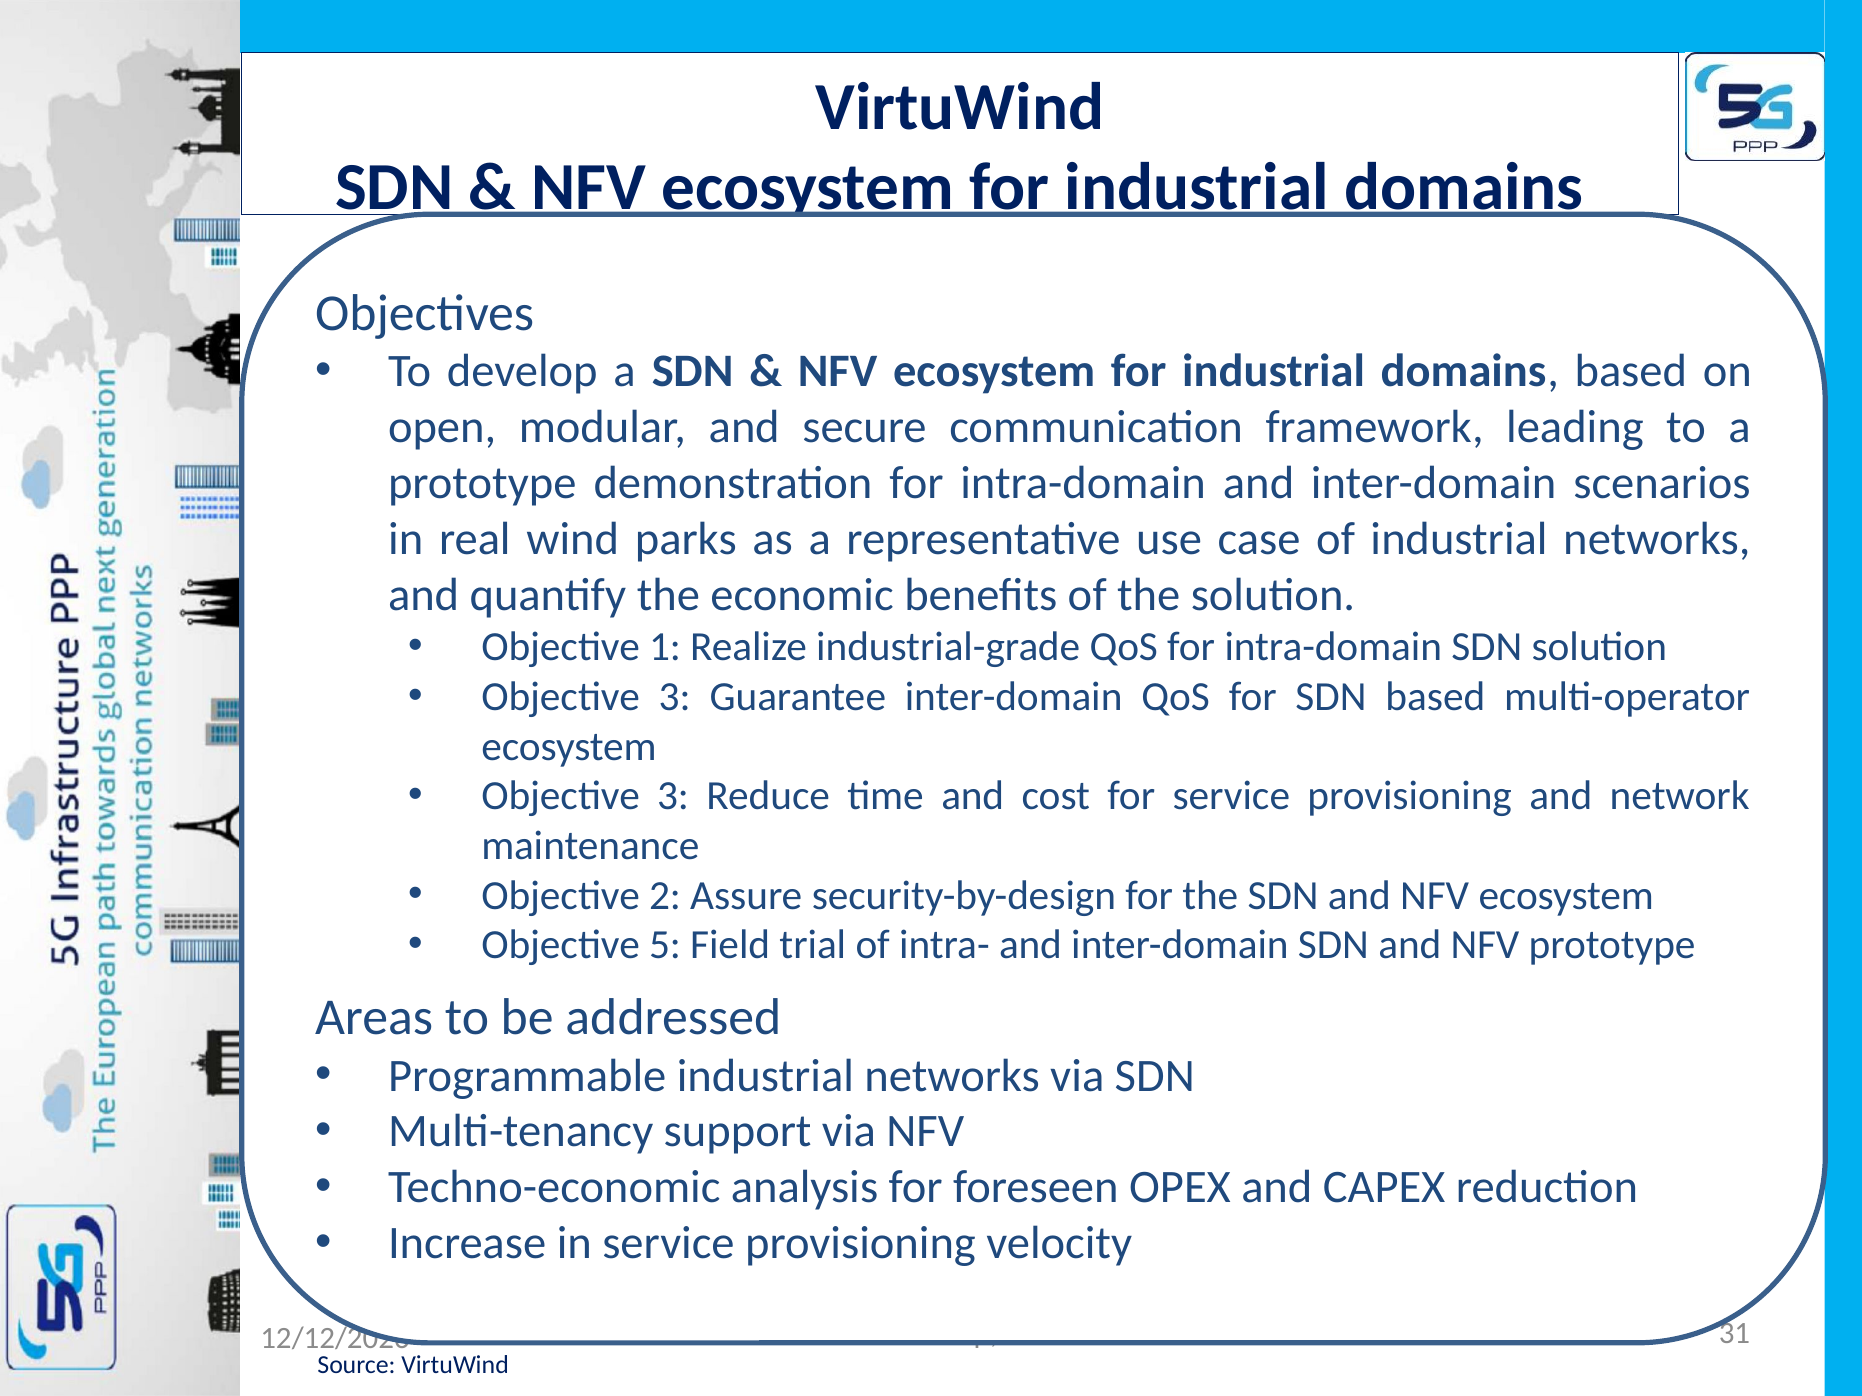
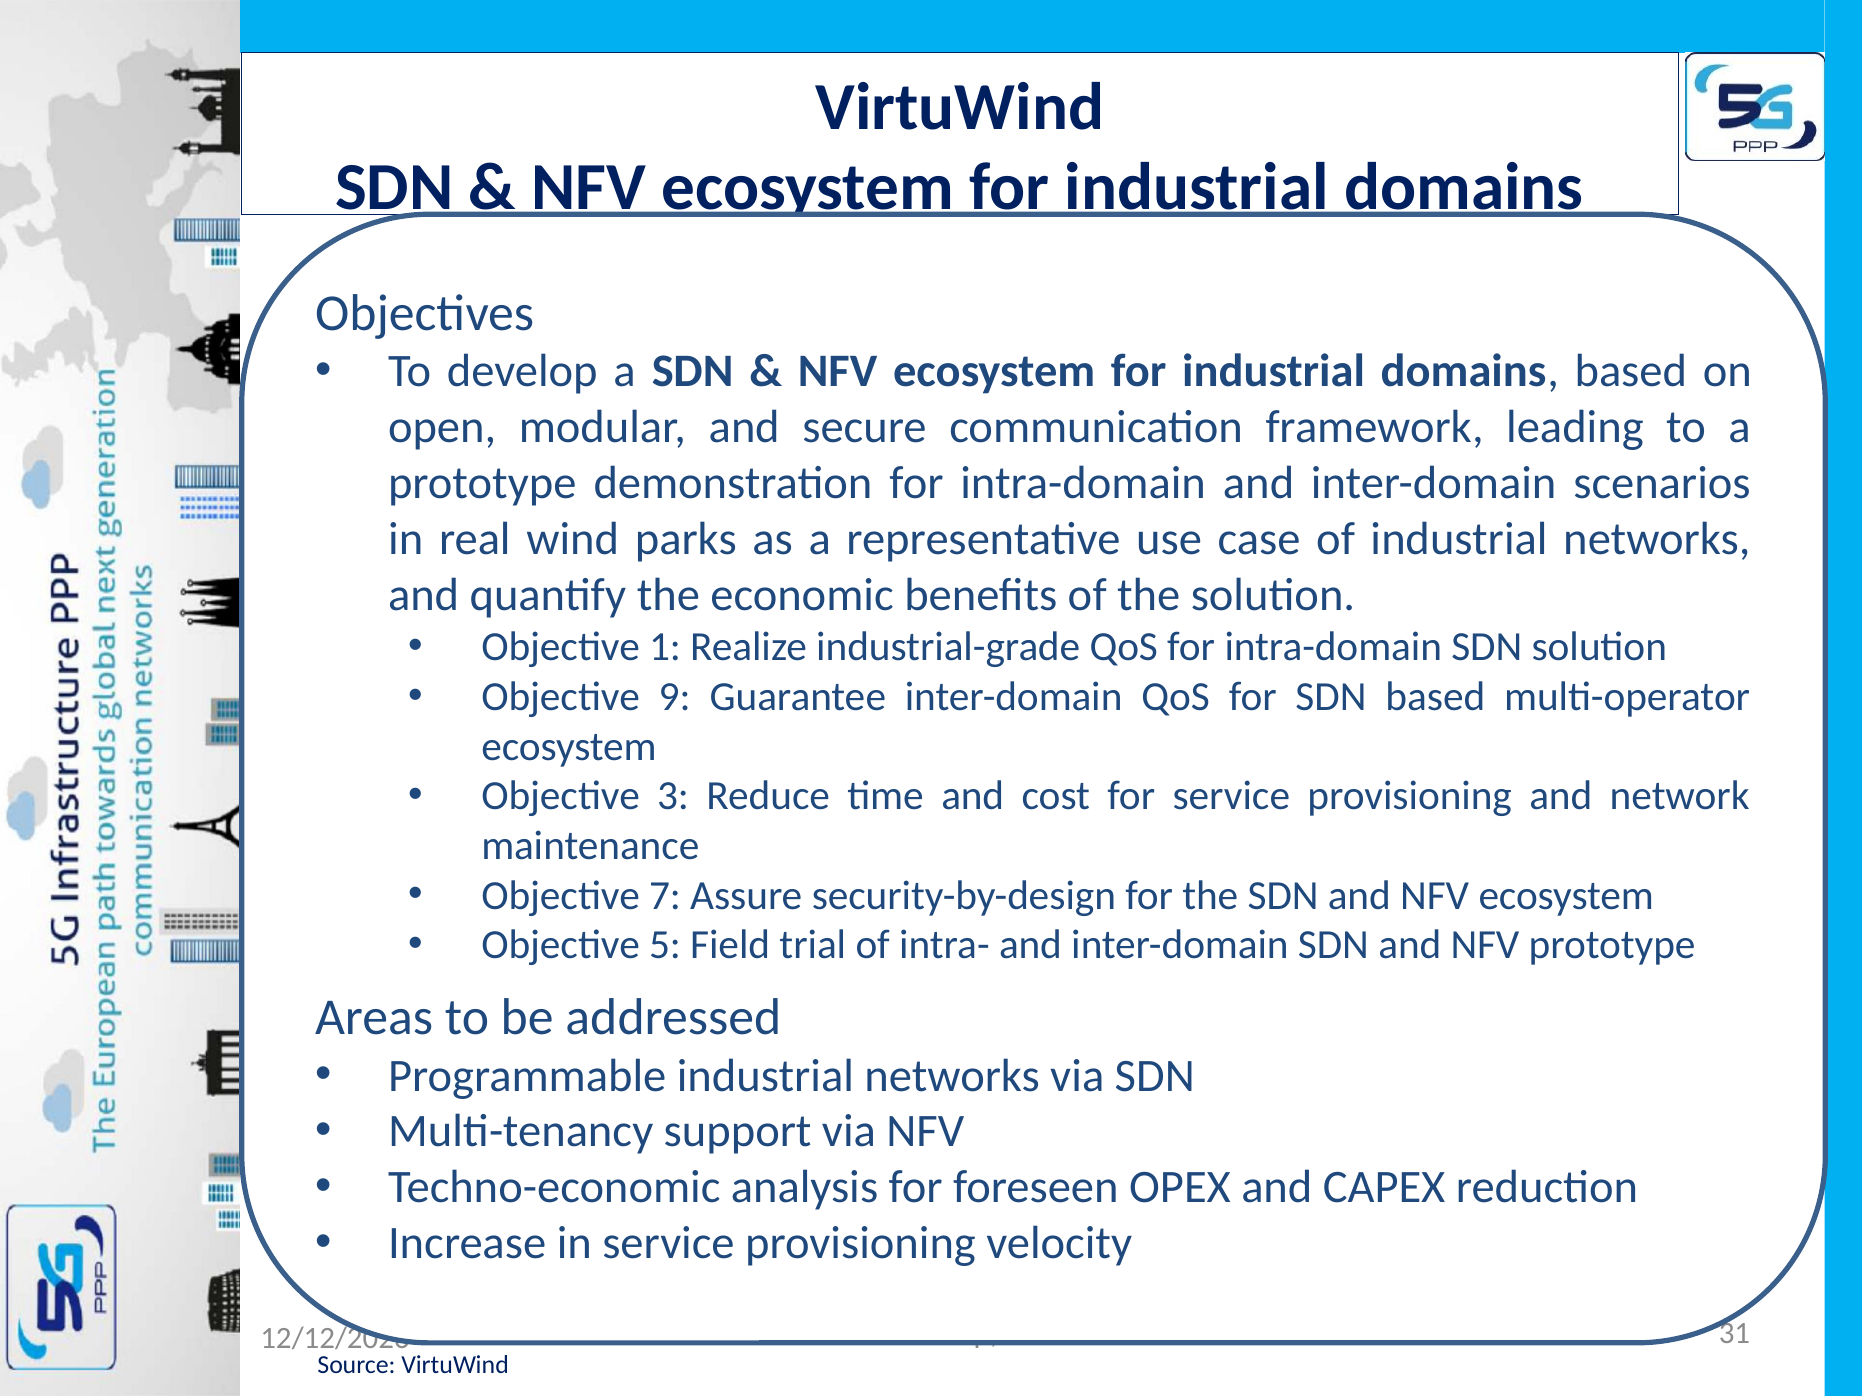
3 at (675, 697): 3 -> 9
2: 2 -> 7
